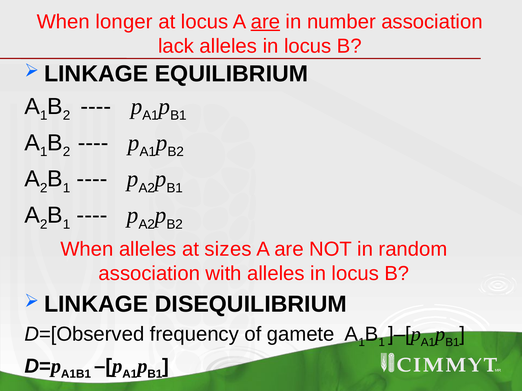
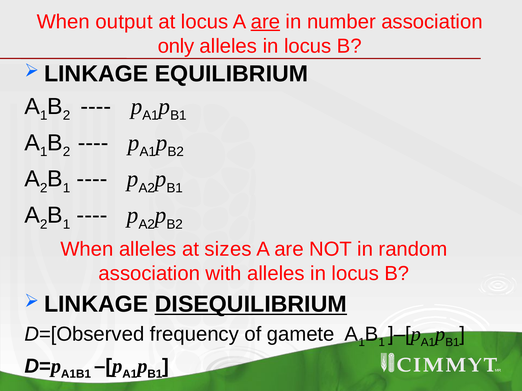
longer: longer -> output
lack: lack -> only
DISEQUILIBRIUM underline: none -> present
